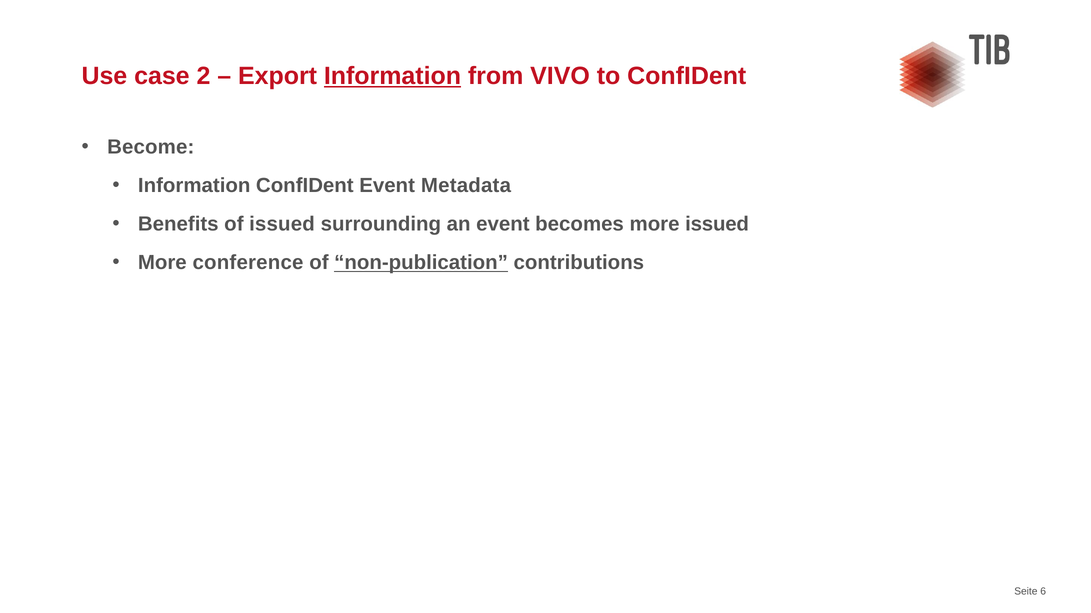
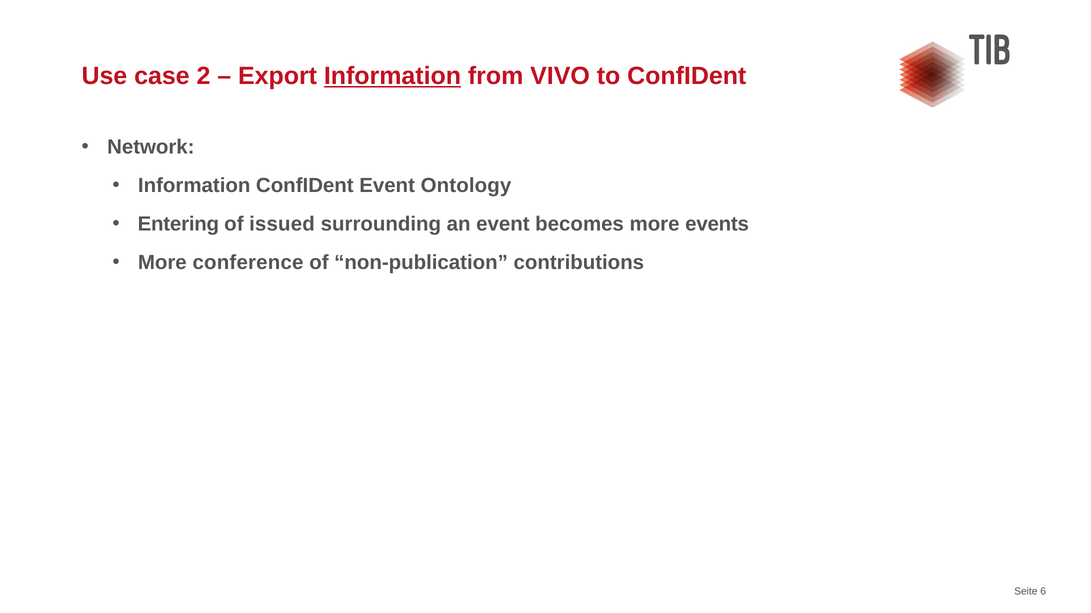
Become: Become -> Network
Metadata: Metadata -> Ontology
Benefits: Benefits -> Entering
more issued: issued -> events
non-publication underline: present -> none
